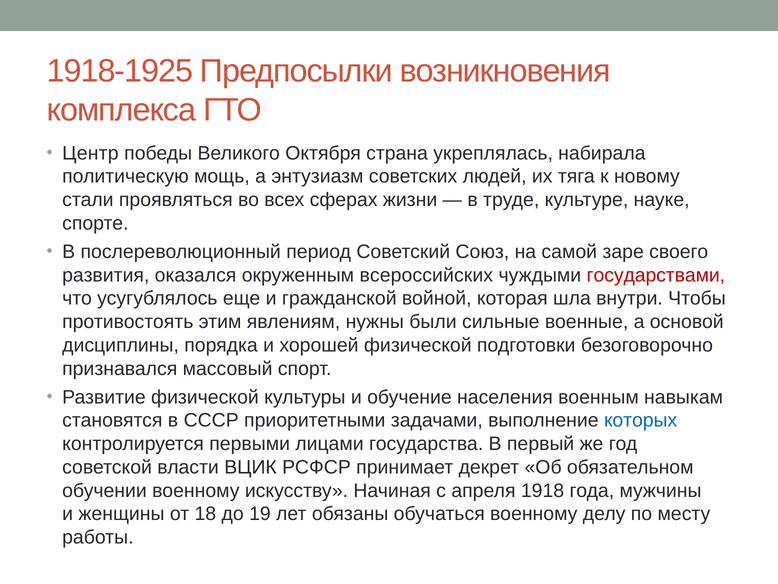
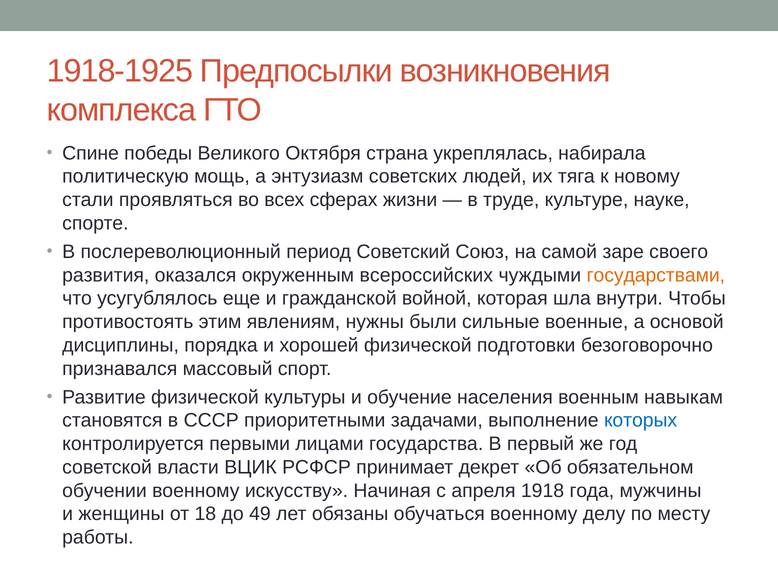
Центр: Центр -> Спине
государствами colour: red -> orange
19: 19 -> 49
